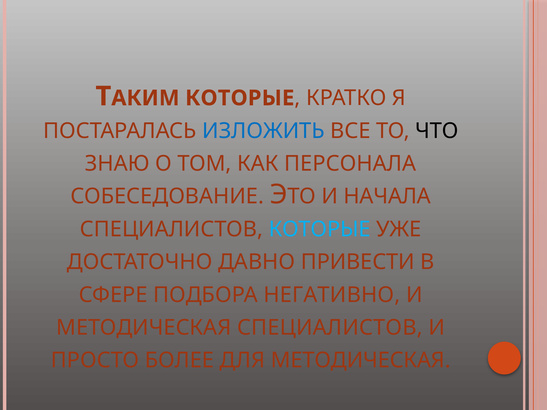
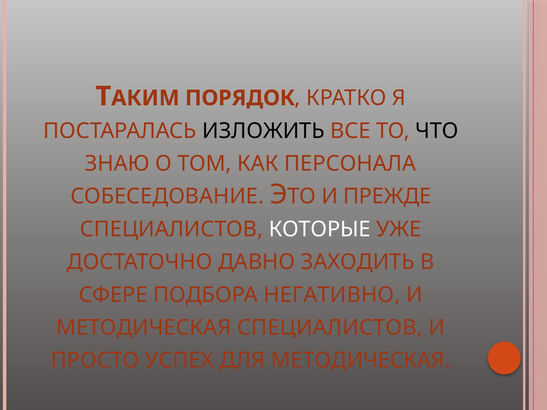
КОТОРЫЕ at (240, 98): КОТОРЫЕ -> ПОРЯДОК
ИЗЛОЖИТЬ colour: blue -> black
НАЧАЛА: НАЧАЛА -> ПРЕЖДЕ
КОТОРЫЕ at (320, 229) colour: light blue -> white
ПРИВЕСТИ: ПРИВЕСТИ -> ЗАХОДИТЬ
БОЛЕЕ: БОЛЕЕ -> УСПЕХ
